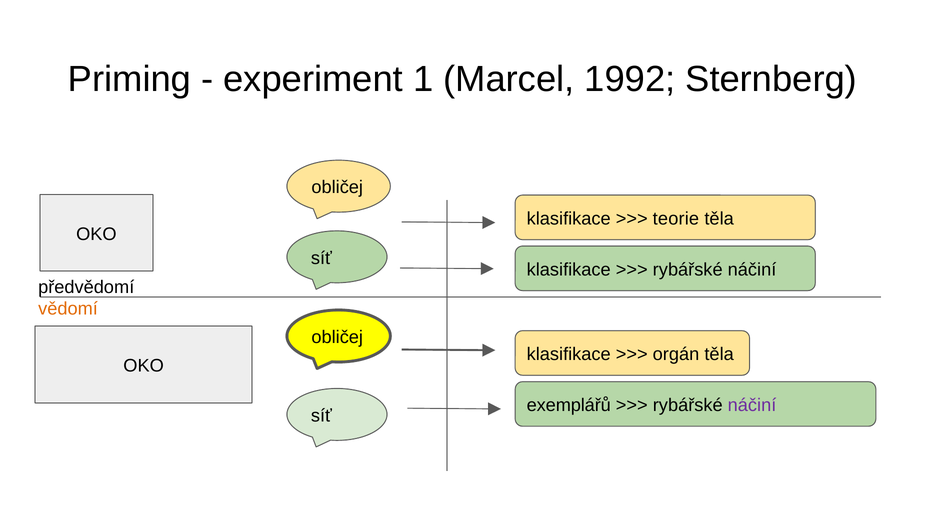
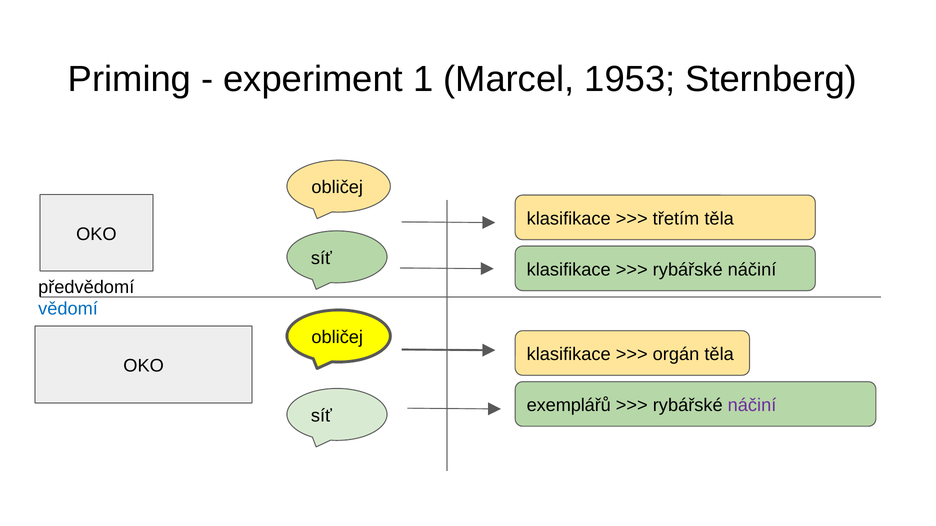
1992: 1992 -> 1953
teorie: teorie -> třetím
vědomí colour: orange -> blue
